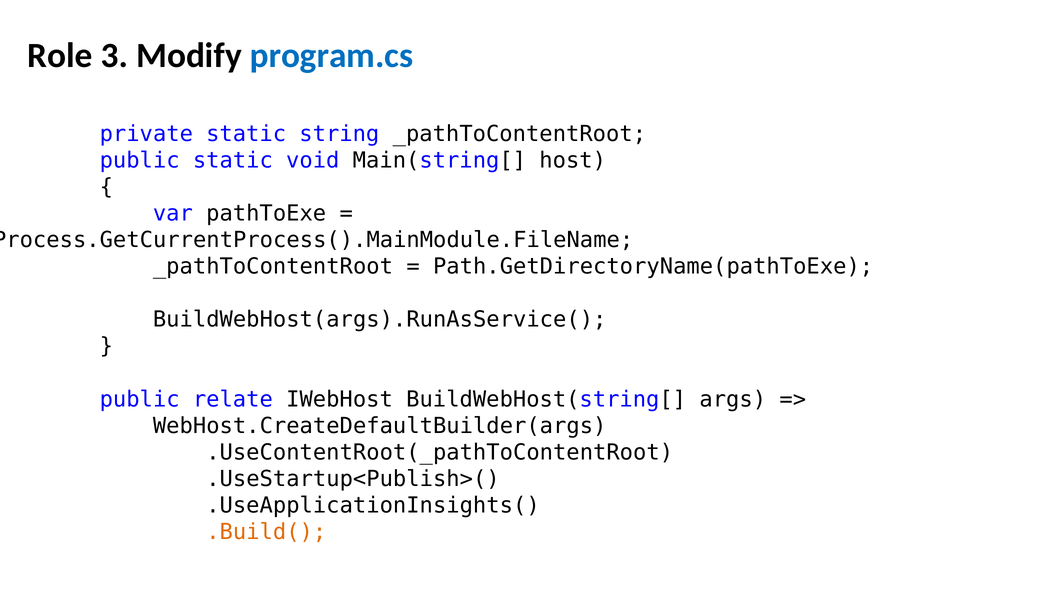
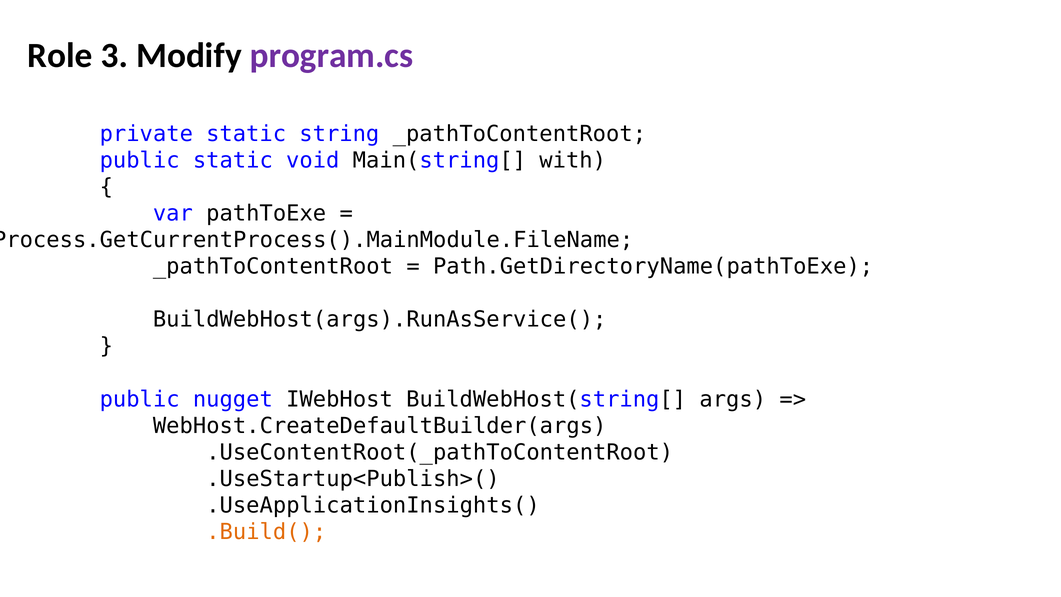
program.cs colour: blue -> purple
host: host -> with
relate: relate -> nugget
